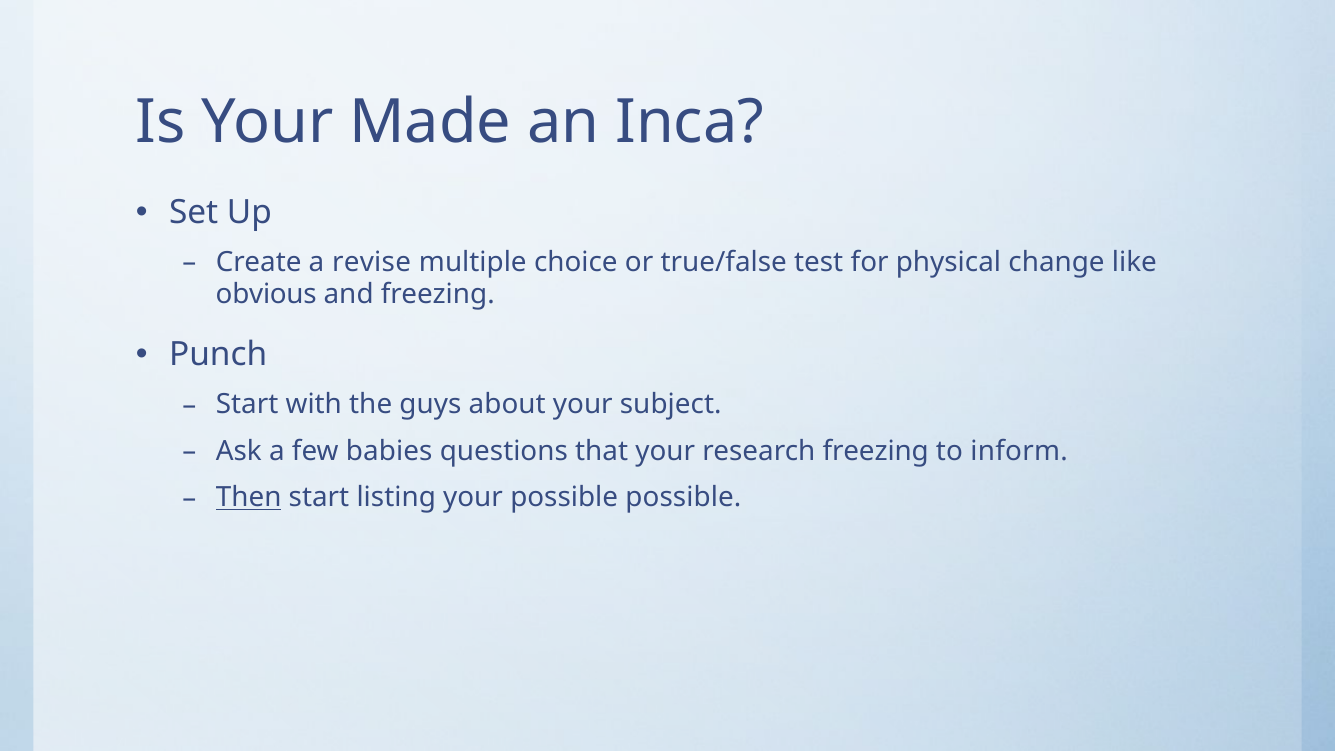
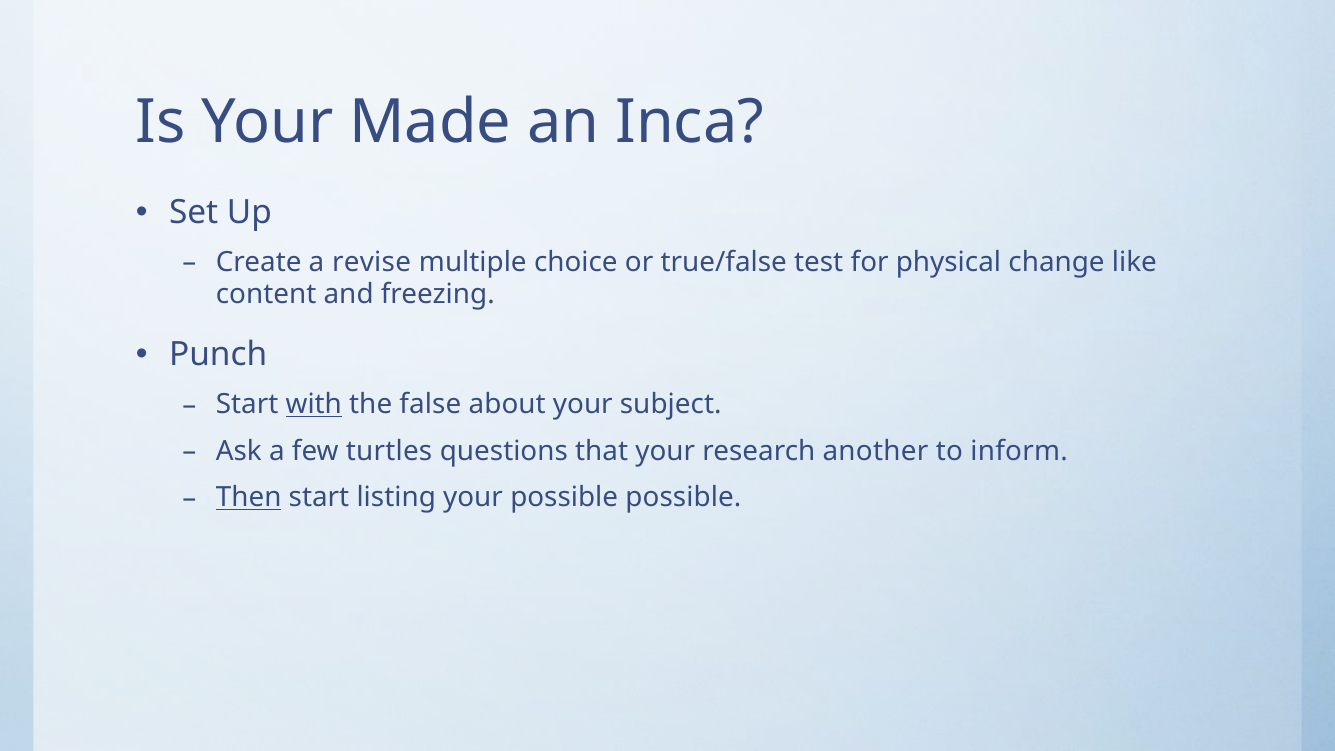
obvious: obvious -> content
with underline: none -> present
guys: guys -> false
babies: babies -> turtles
research freezing: freezing -> another
